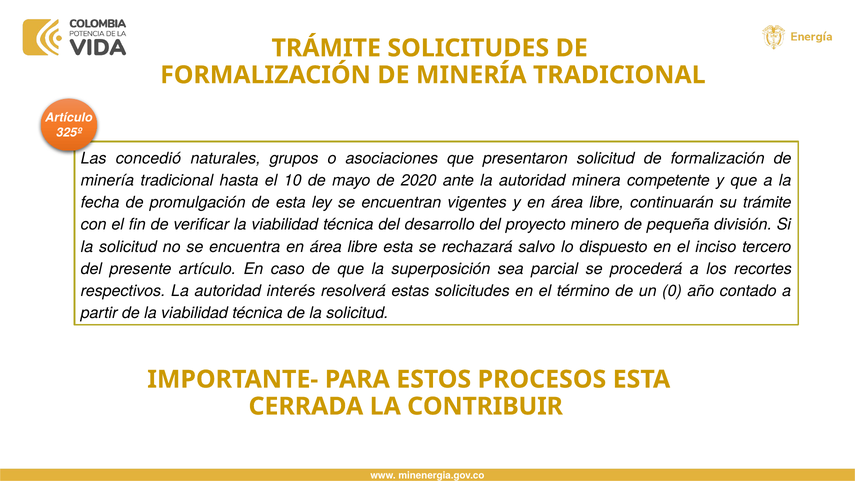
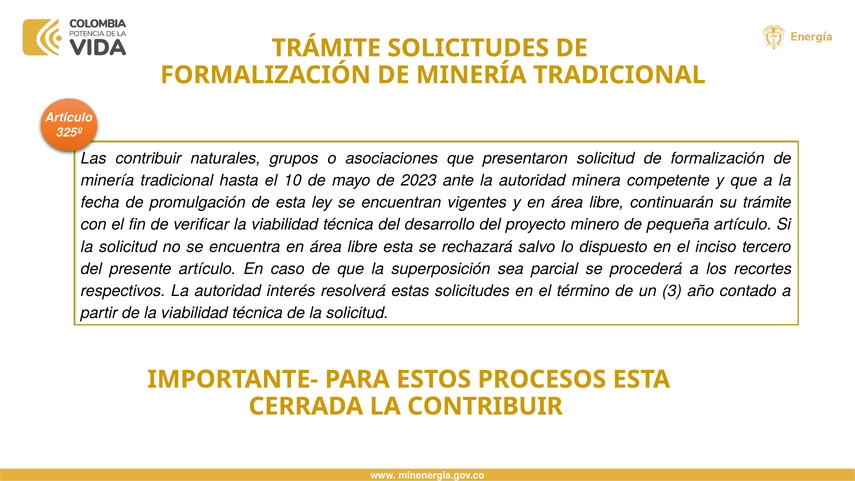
concedió at (148, 158): concedió -> contribuir
2020: 2020 -> 2023
pequeña división: división -> artículo
0: 0 -> 3
